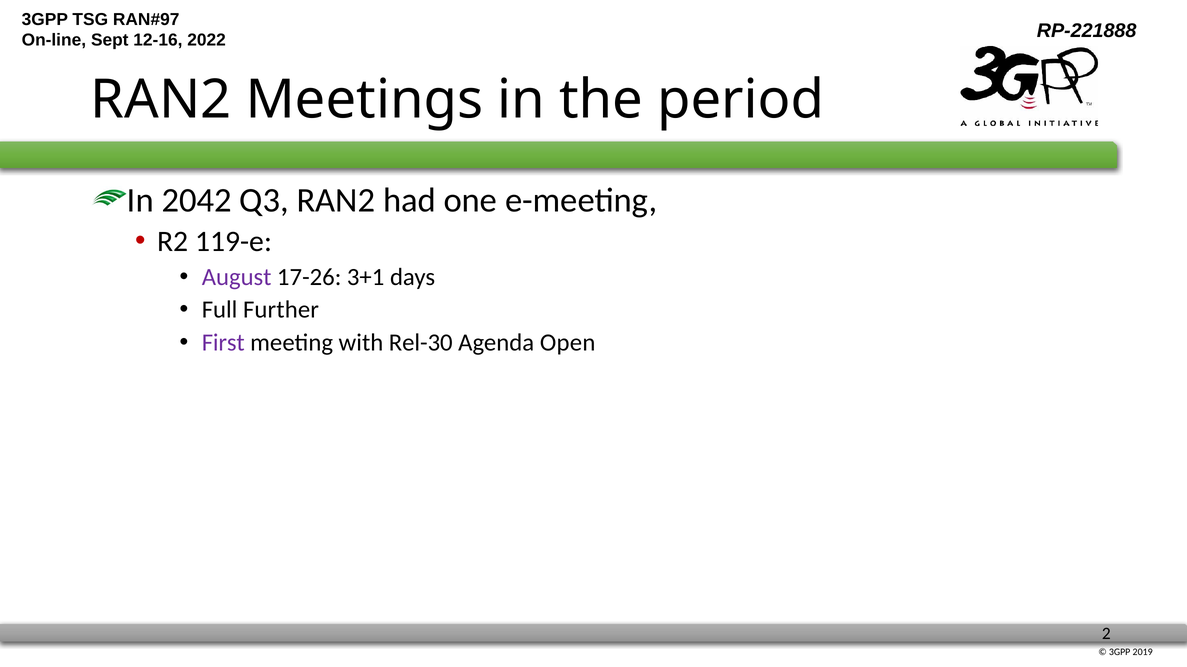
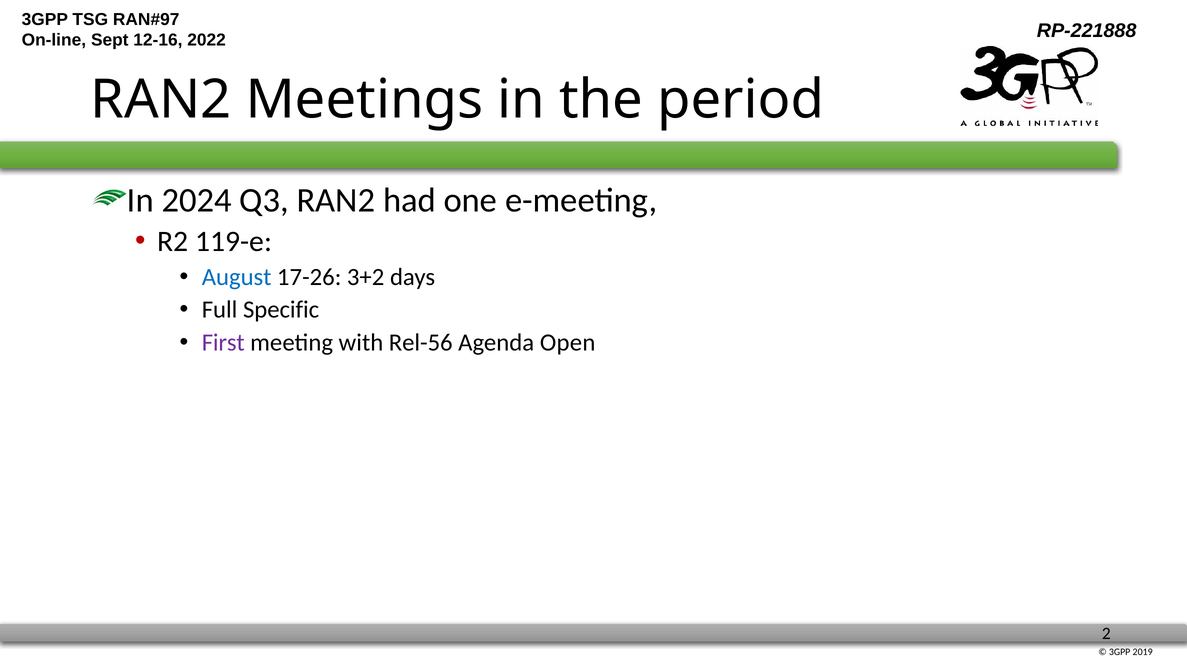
2042: 2042 -> 2024
August colour: purple -> blue
3+1: 3+1 -> 3+2
Further: Further -> Specific
Rel-30: Rel-30 -> Rel-56
